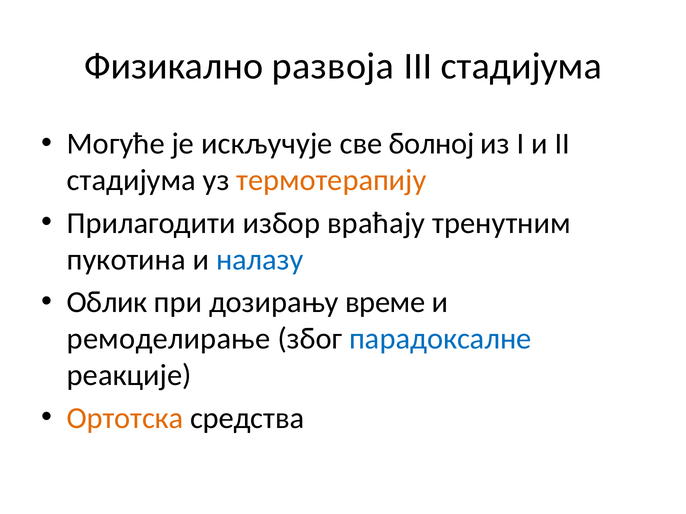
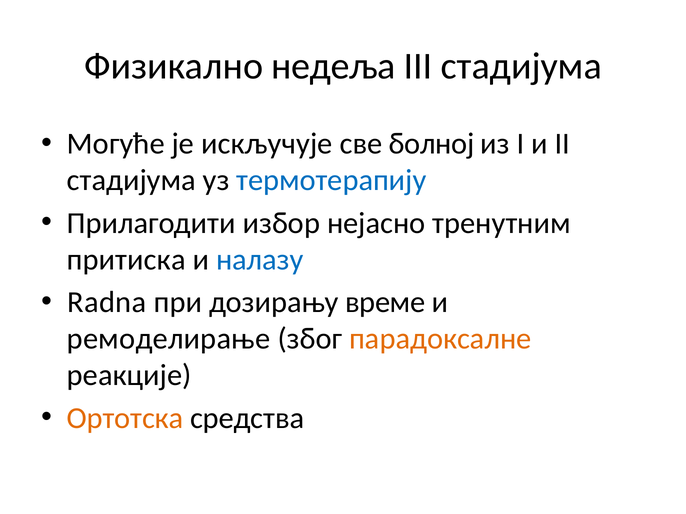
развоја: развоја -> недеља
термотерапију colour: orange -> blue
враћају: враћају -> нејасно
пукотина: пукотина -> притиска
Облик: Облик -> Radna
парадоксалне colour: blue -> orange
